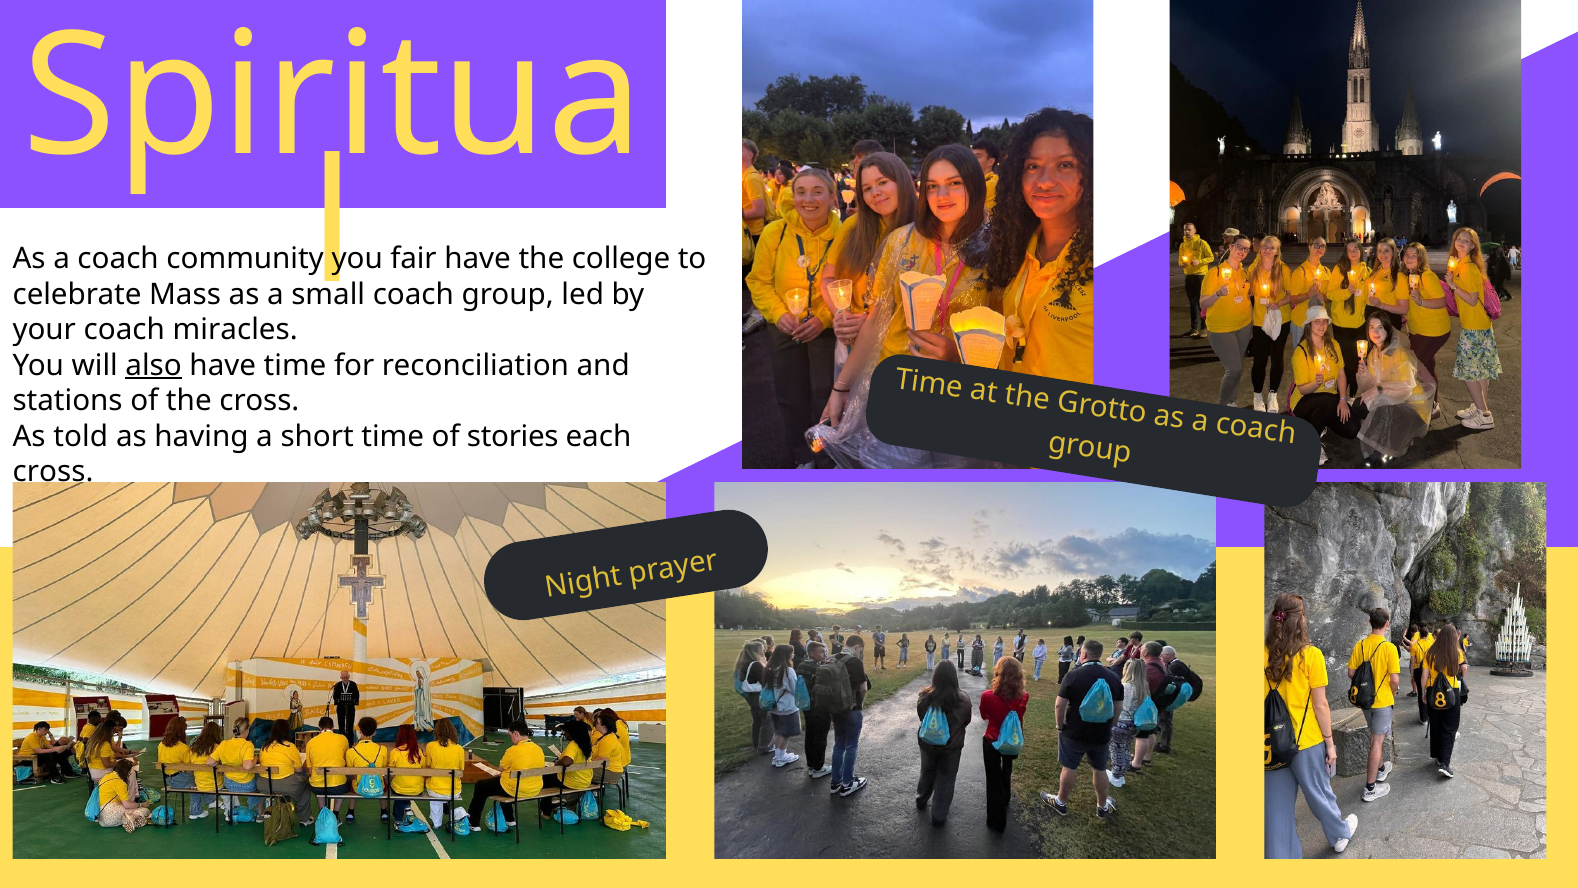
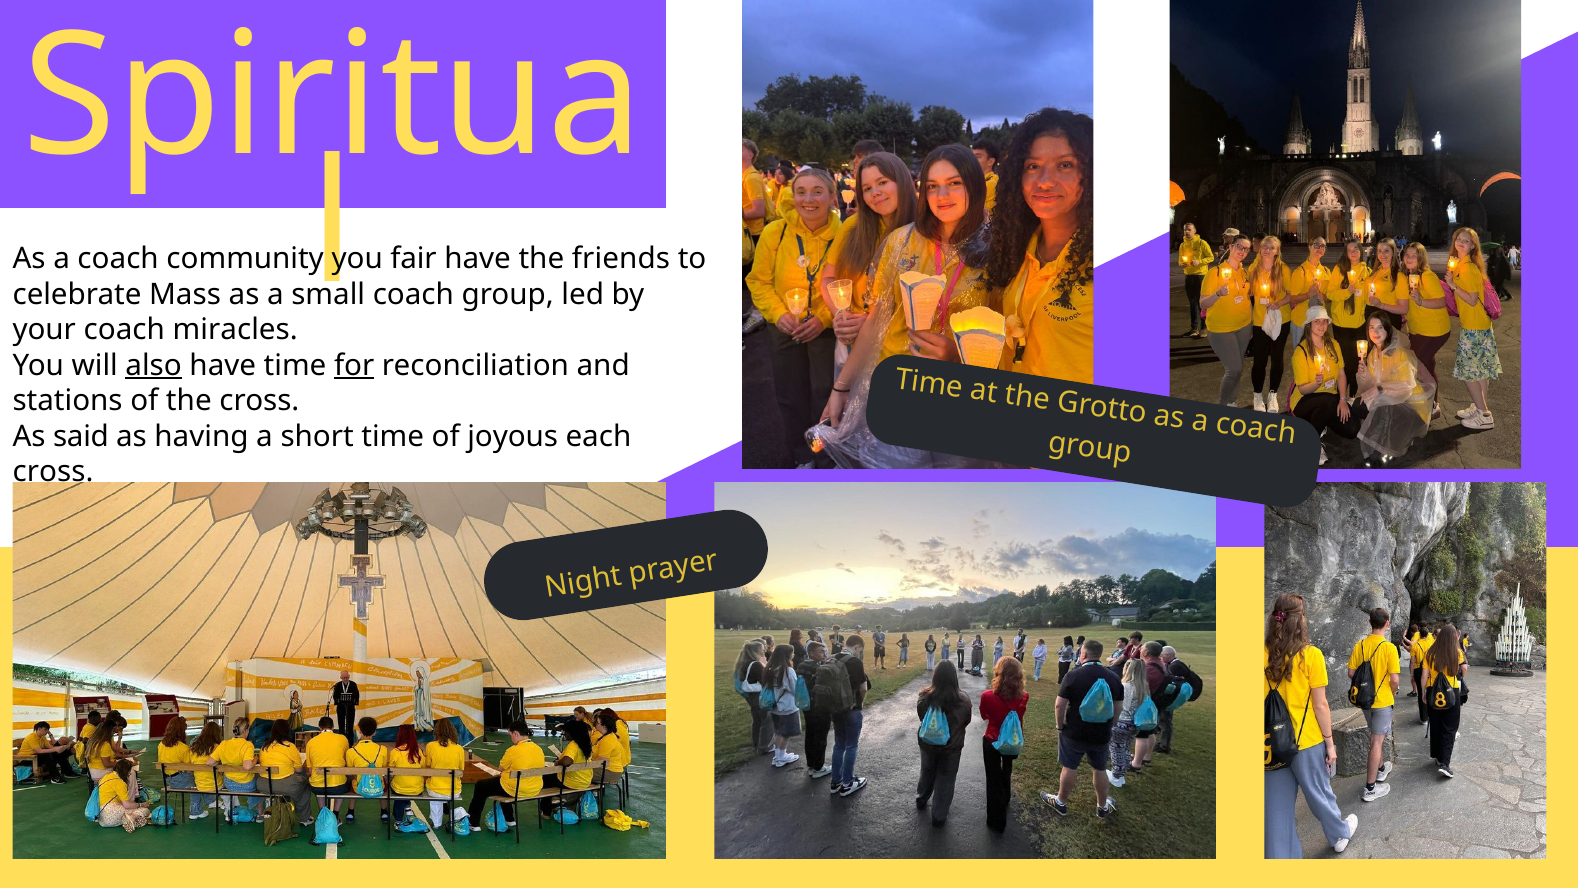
college: college -> friends
for underline: none -> present
told: told -> said
stories: stories -> joyous
